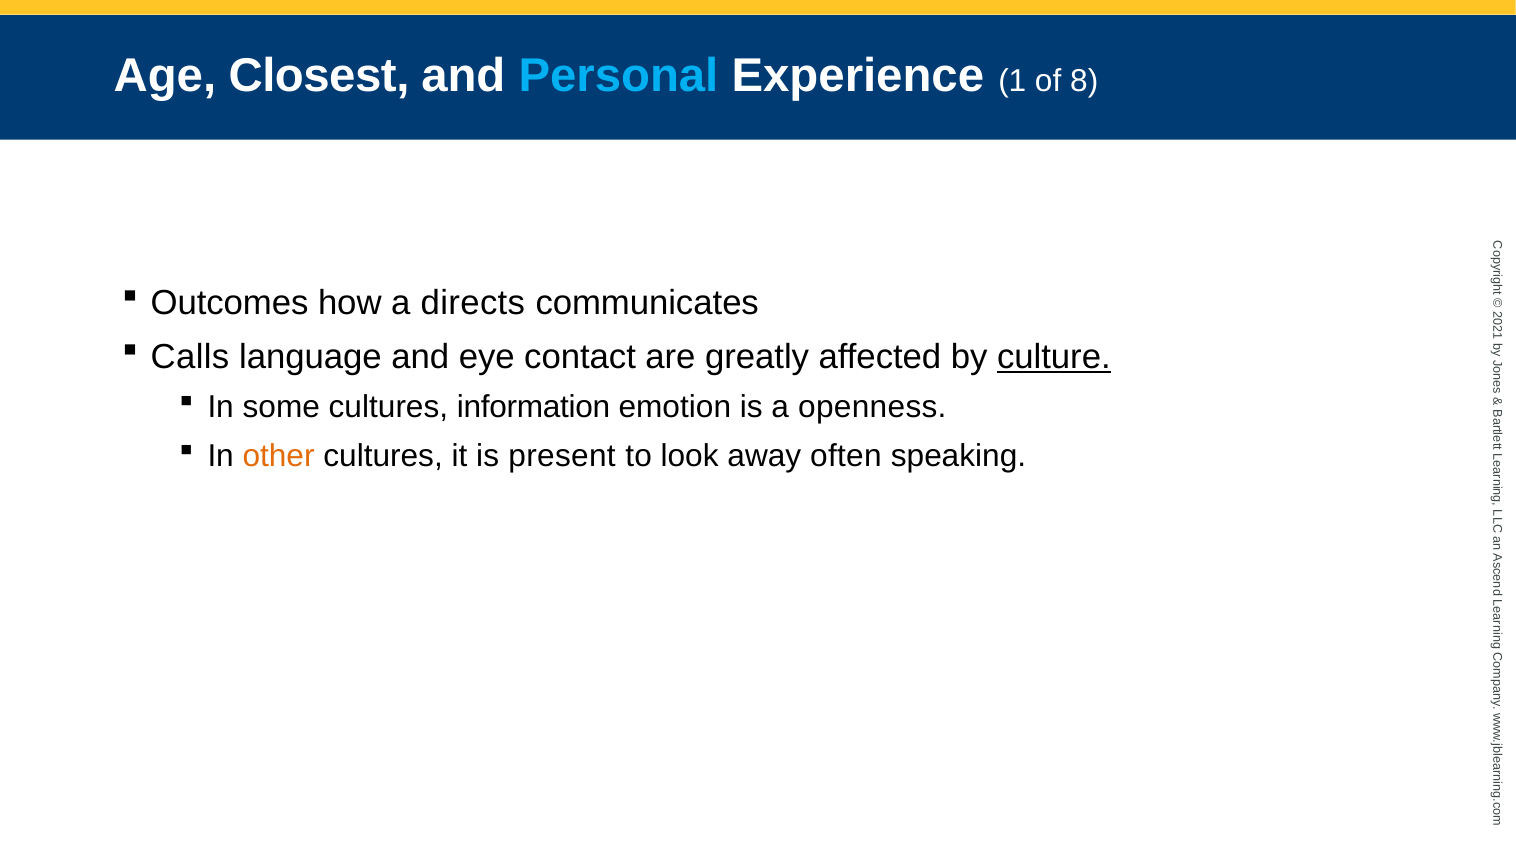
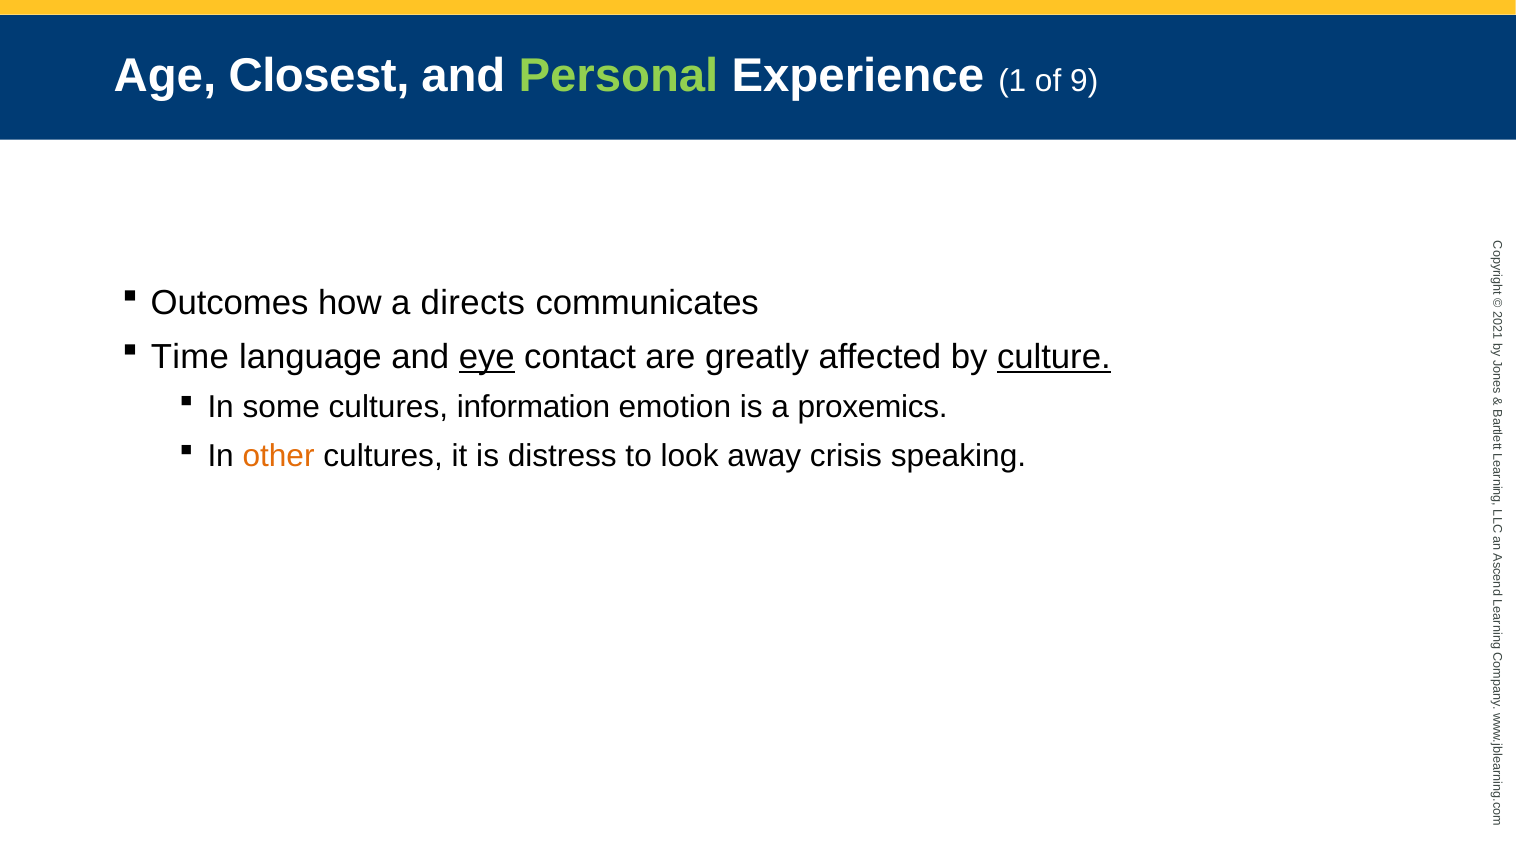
Personal colour: light blue -> light green
8: 8 -> 9
Calls: Calls -> Time
eye underline: none -> present
openness: openness -> proxemics
present: present -> distress
often: often -> crisis
